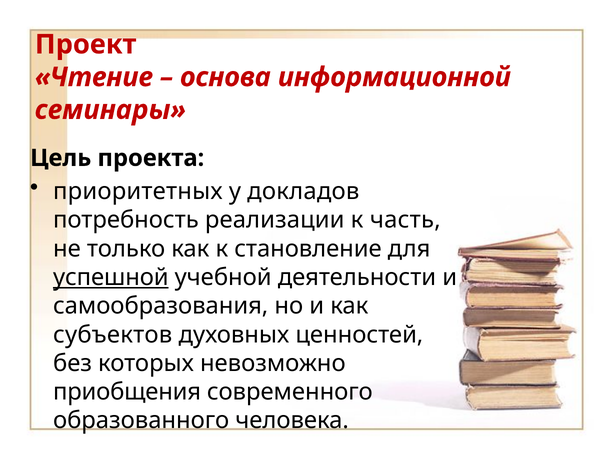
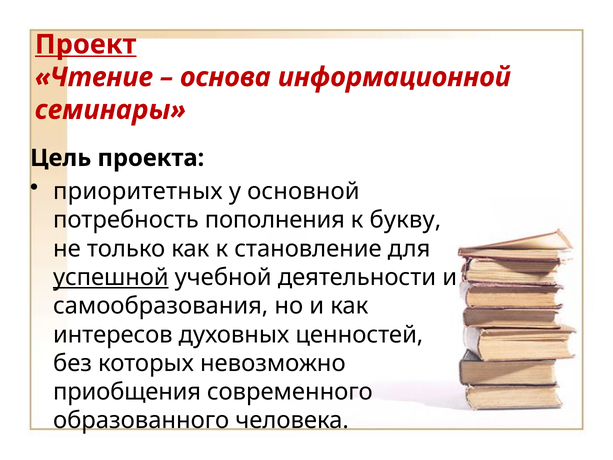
Проект underline: none -> present
докладов: докладов -> основной
реализации: реализации -> пополнения
часть: часть -> букву
субъектов: субъектов -> интересов
